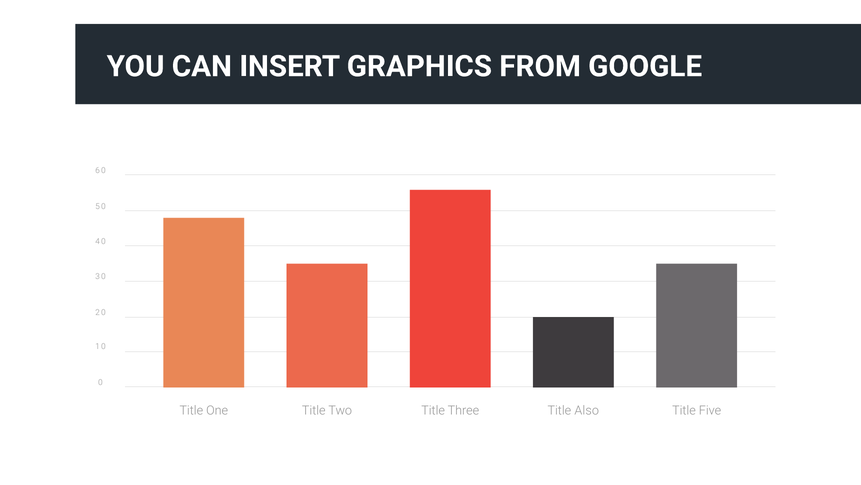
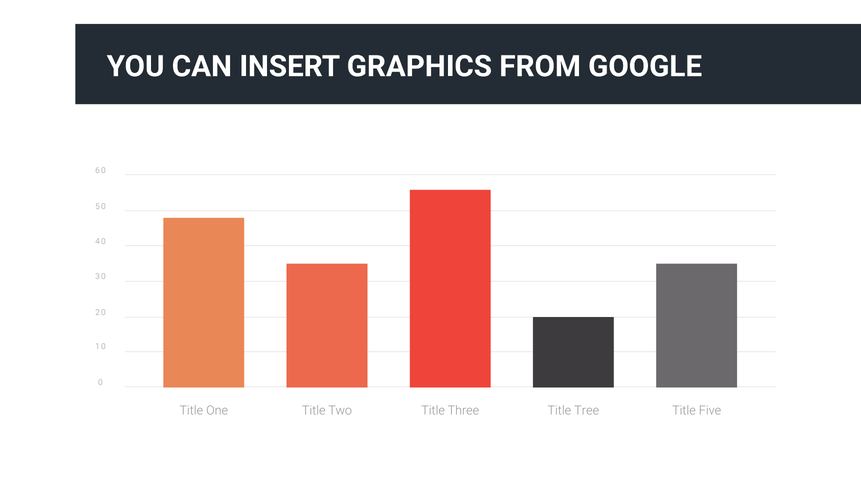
Also: Also -> Tree
